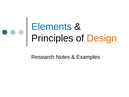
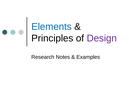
Design colour: orange -> purple
